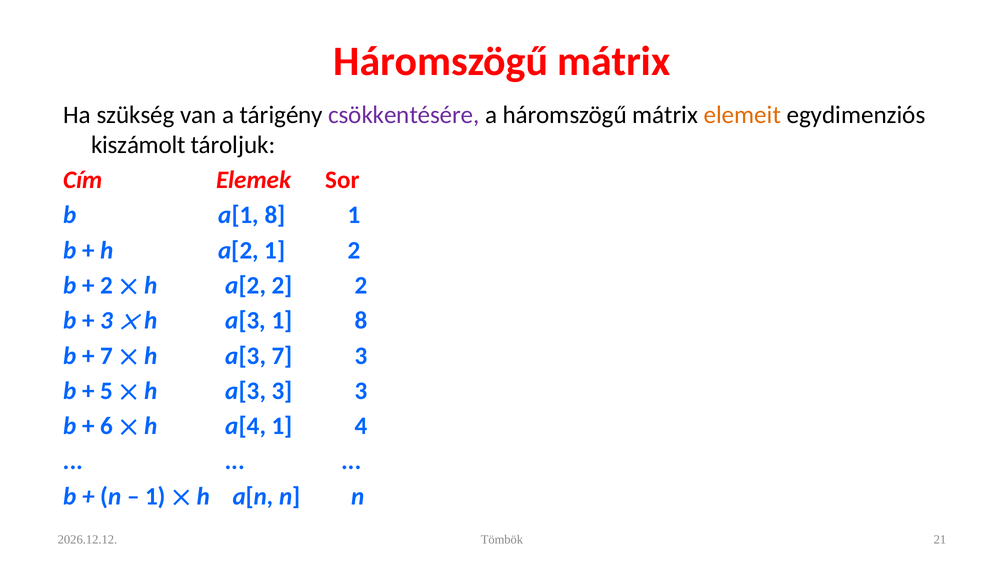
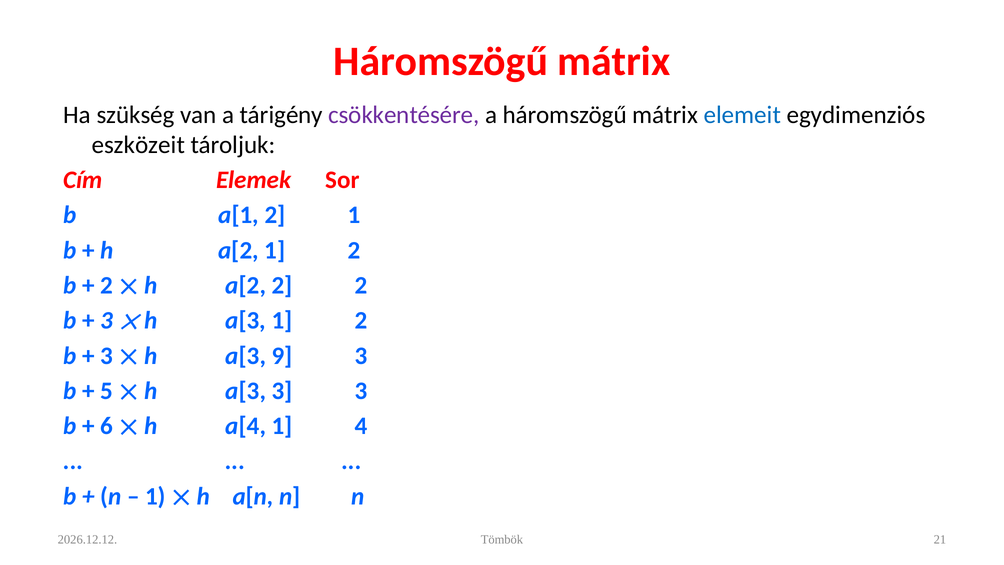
elemeit colour: orange -> blue
kiszámolt: kiszámolt -> eszközeit
a[1 8: 8 -> 2
a[3 1 8: 8 -> 2
7 at (107, 356): 7 -> 3
a[3 7: 7 -> 9
